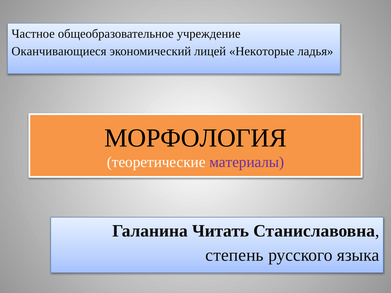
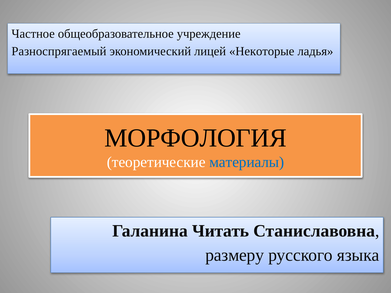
Оканчивающиеся: Оканчивающиеся -> Разноспрягаемый
материалы colour: purple -> blue
степень: степень -> размеру
